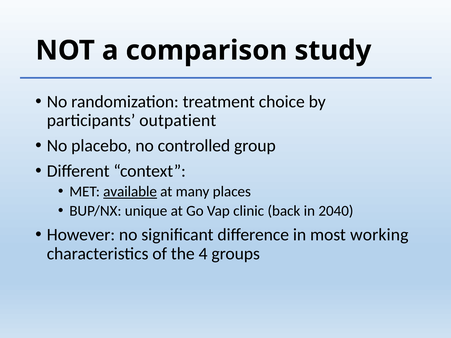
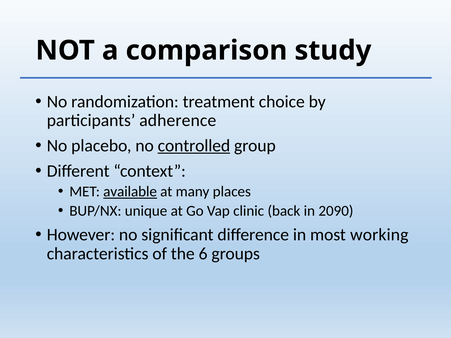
outpatient: outpatient -> adherence
controlled underline: none -> present
2040: 2040 -> 2090
4: 4 -> 6
